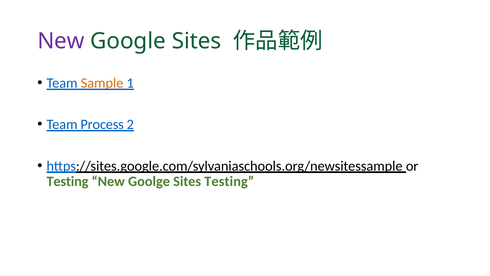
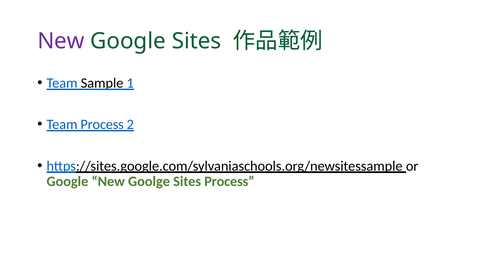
Sample colour: orange -> black
Testing at (67, 181): Testing -> Google
Sites Testing: Testing -> Process
